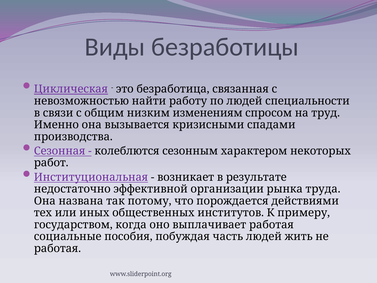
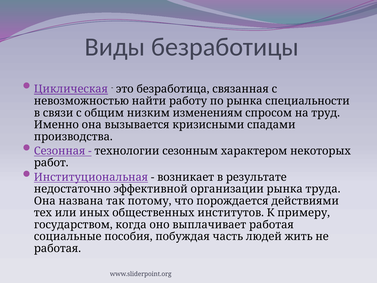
по людей: людей -> рынка
колеблются: колеблются -> технологии
